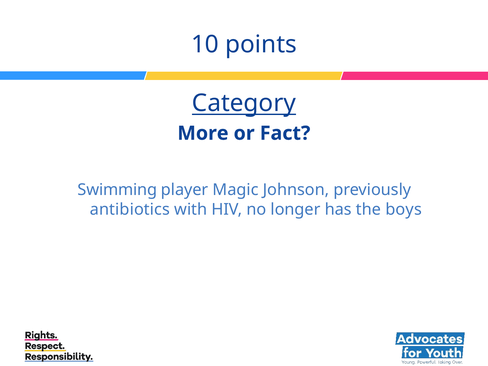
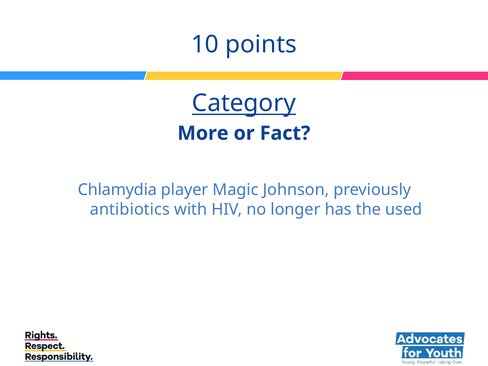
Swimming: Swimming -> Chlamydia
boys: boys -> used
